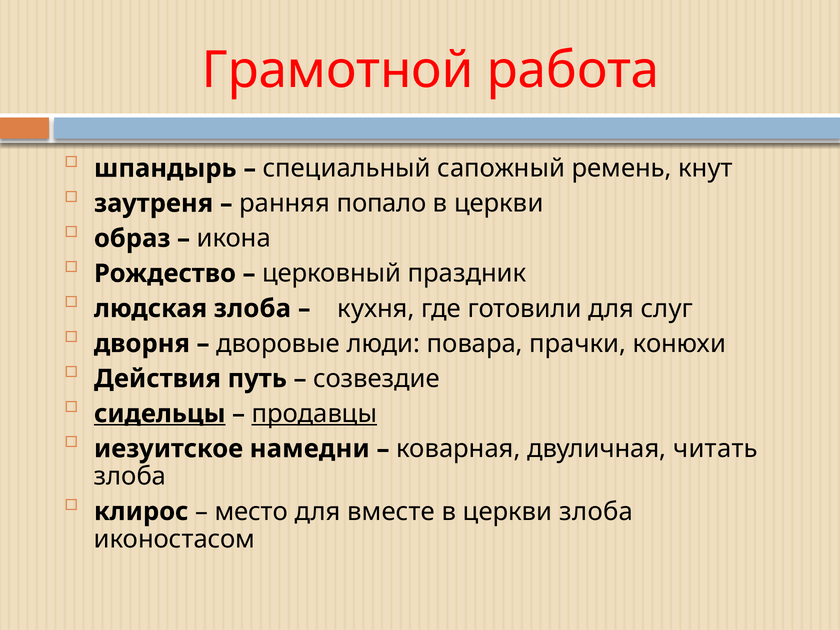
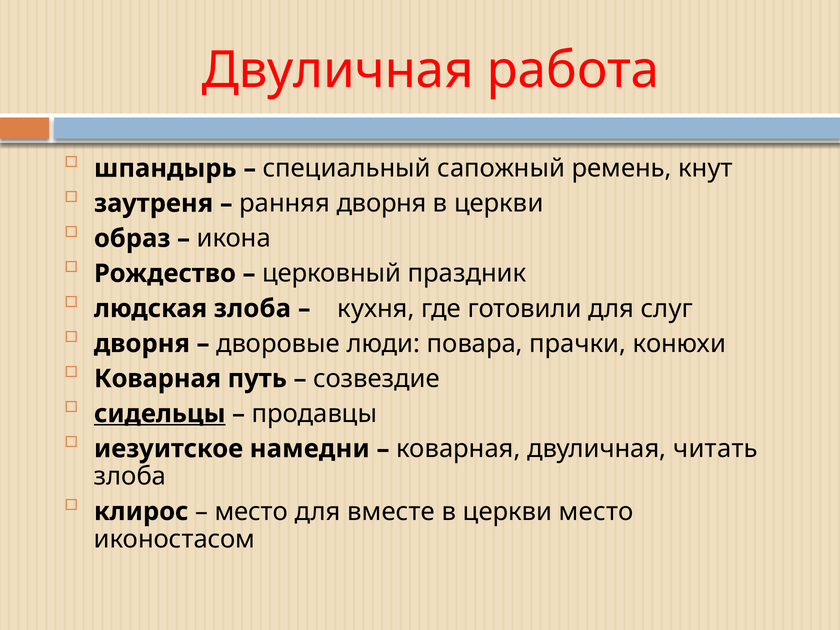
Грамотной at (338, 70): Грамотной -> Двуличная
ранняя попало: попало -> дворня
Действия at (157, 379): Действия -> Коварная
продавцы underline: present -> none
церкви злоба: злоба -> место
